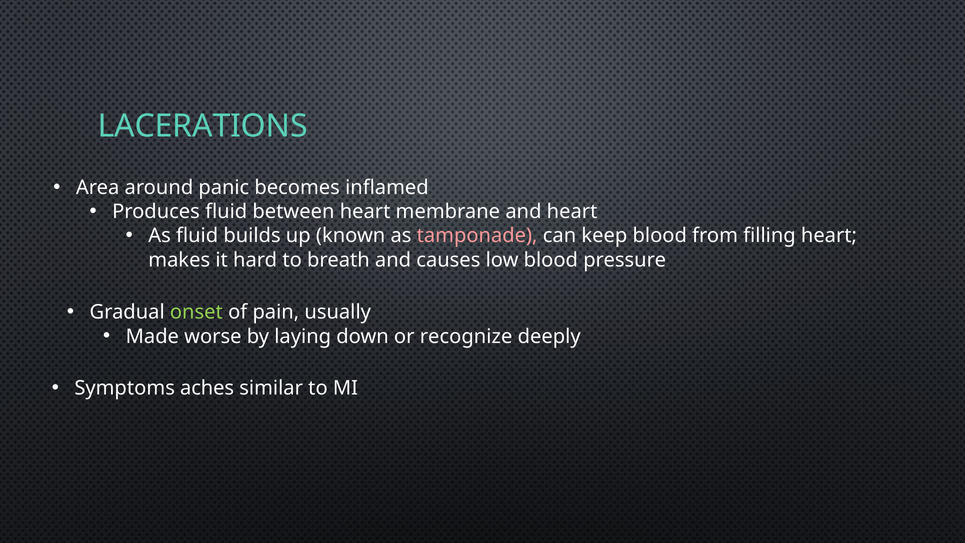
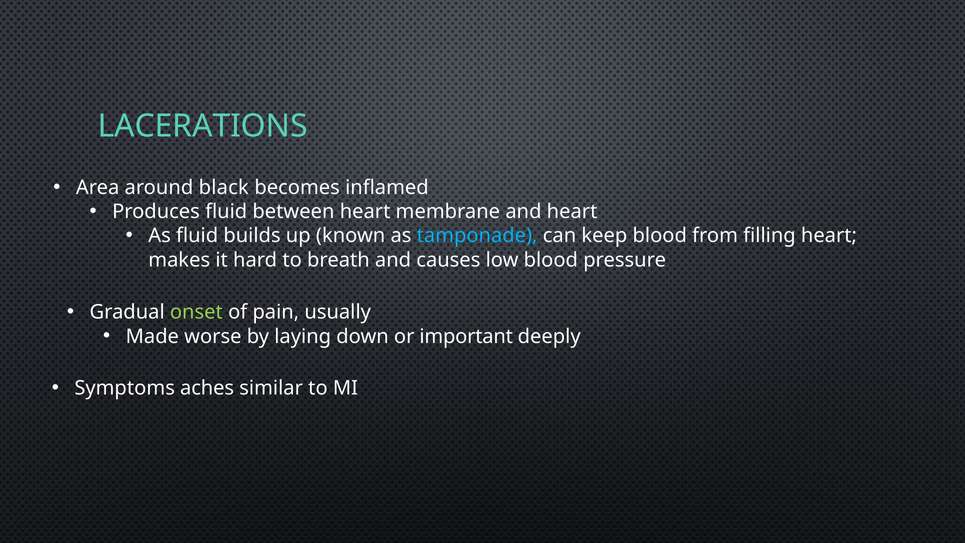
panic: panic -> black
tamponade colour: pink -> light blue
recognize: recognize -> important
